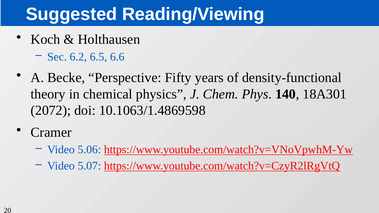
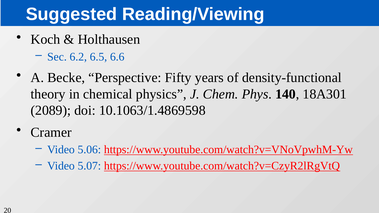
2072: 2072 -> 2089
